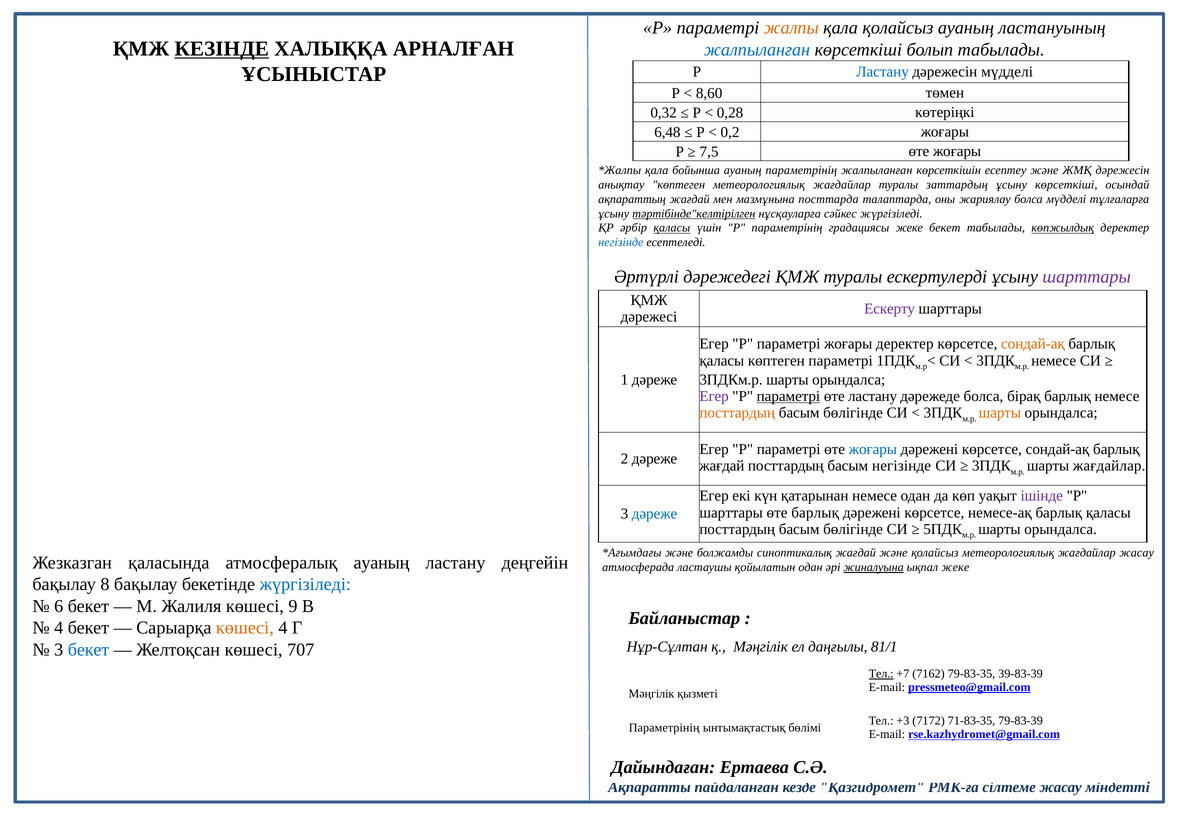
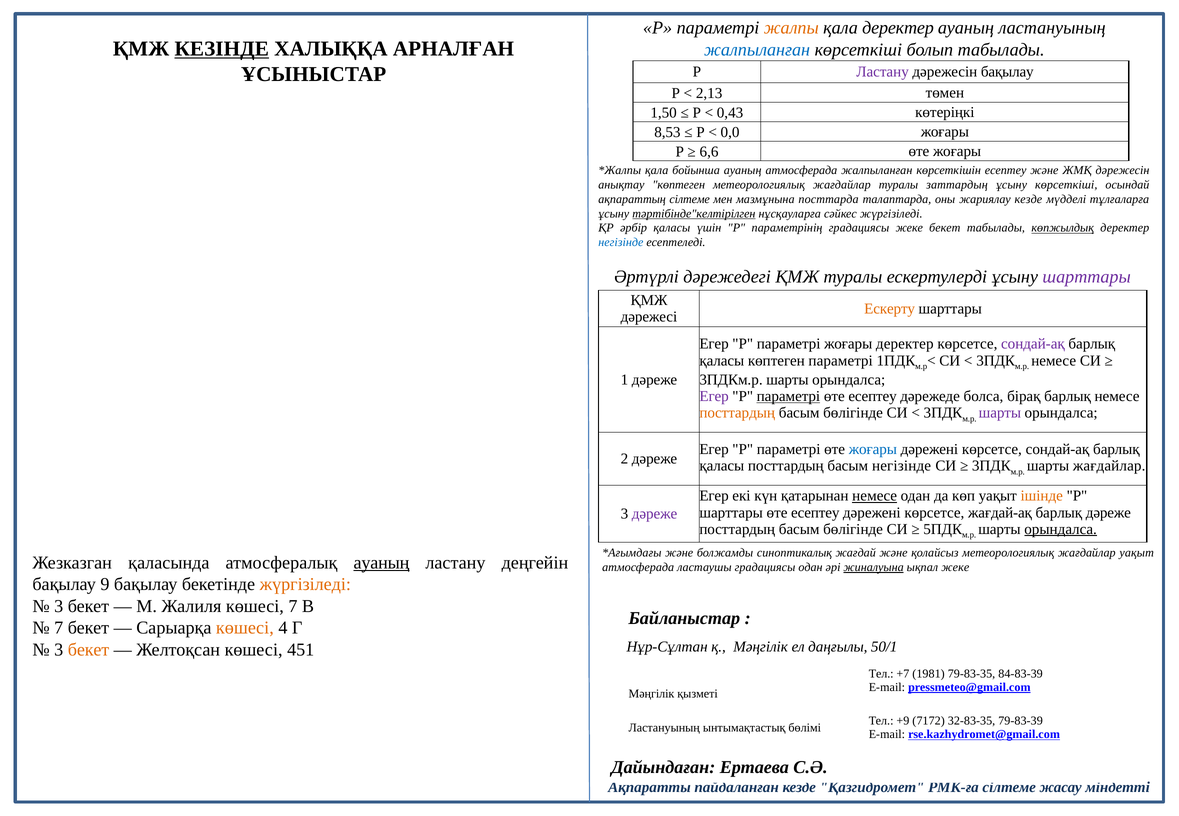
қала қолайсыз: қолайсыз -> деректер
Ластану at (883, 72) colour: blue -> purple
дәрежесін мүдделі: мүдделі -> бақылау
8,60: 8,60 -> 2,13
0,32: 0,32 -> 1,50
0,28: 0,28 -> 0,43
6,48: 6,48 -> 8,53
0,2: 0,2 -> 0,0
7,5: 7,5 -> 6,6
ауаның параметрінің: параметрінің -> атмосферада
ақпараттың жағдай: жағдай -> сілтеме
жариялау болса: болса -> кезде
қаласы at (672, 228) underline: present -> none
Ескерту colour: purple -> orange
сондай-ақ at (1033, 344) colour: orange -> purple
ластану at (873, 396): ластану -> есептеу
шарты at (1000, 413) colour: orange -> purple
жағдай at (722, 466): жағдай -> қаласы
немесе at (875, 496) underline: none -> present
ішінде colour: purple -> orange
барлық at (815, 513): барлық -> есептеу
немесе-ақ: немесе-ақ -> жағдай-ақ
қаласы at (1108, 513): қаласы -> дәреже
дәреже at (655, 514) colour: blue -> purple
орындалса at (1061, 529) underline: none -> present
жағдайлар жасау: жасау -> уақыт
ауаның at (381, 563) underline: none -> present
ластаушы қойылатын: қойылатын -> градациясы
8: 8 -> 9
жүргізіледі at (305, 584) colour: blue -> orange
6 at (59, 606): 6 -> 3
көшесі 9: 9 -> 7
4 at (59, 628): 4 -> 7
81/1: 81/1 -> 50/1
бекет at (89, 650) colour: blue -> orange
707: 707 -> 451
Тел at (881, 674) underline: present -> none
7162: 7162 -> 1981
39-83-39: 39-83-39 -> 84-83-39
+3: +3 -> +9
71-83-35: 71-83-35 -> 32-83-35
Параметрінің at (664, 728): Параметрінің -> Ластануының
